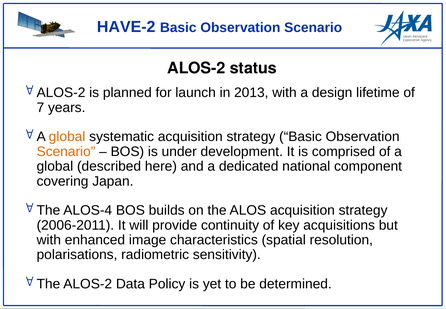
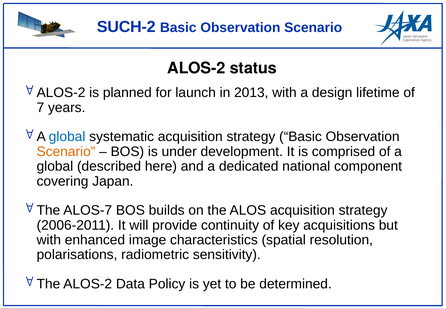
HAVE-2: HAVE-2 -> SUCH-2
global at (67, 137) colour: orange -> blue
ALOS-4: ALOS-4 -> ALOS-7
